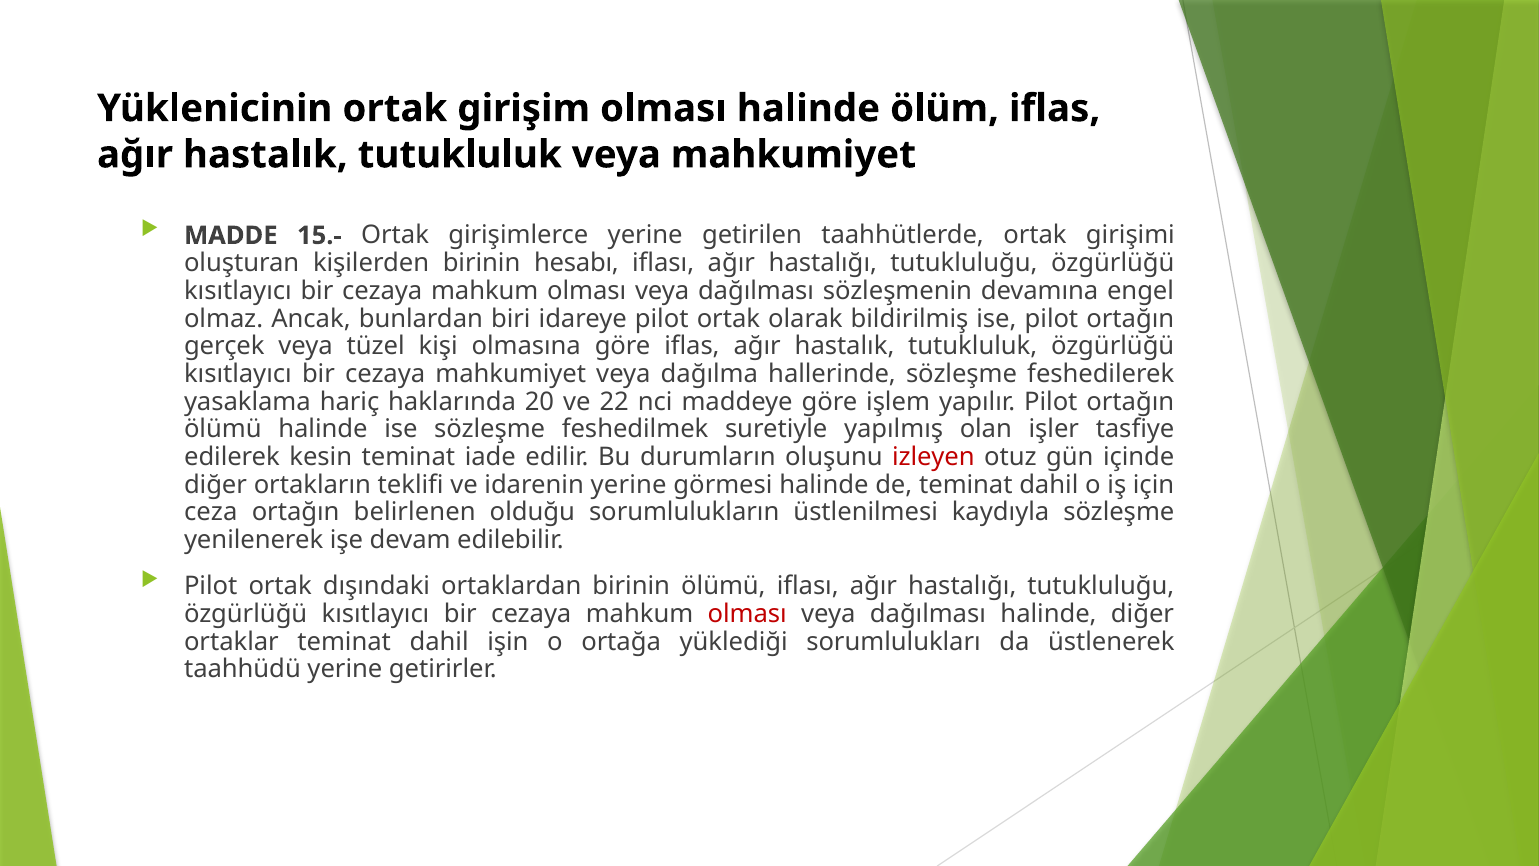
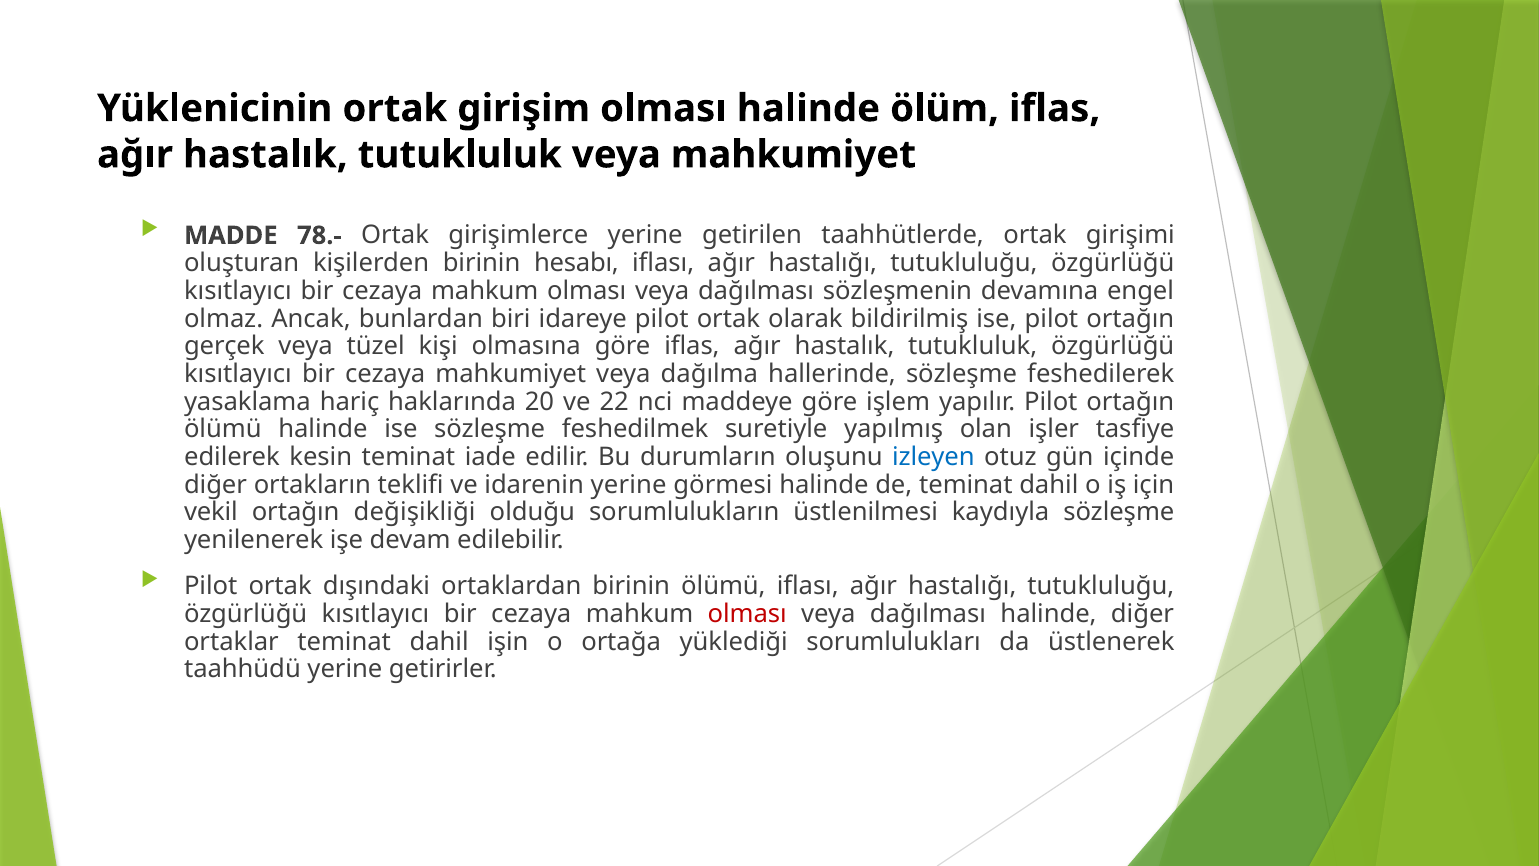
15.-: 15.- -> 78.-
izleyen colour: red -> blue
ceza: ceza -> vekil
belirlenen: belirlenen -> değişikliği
